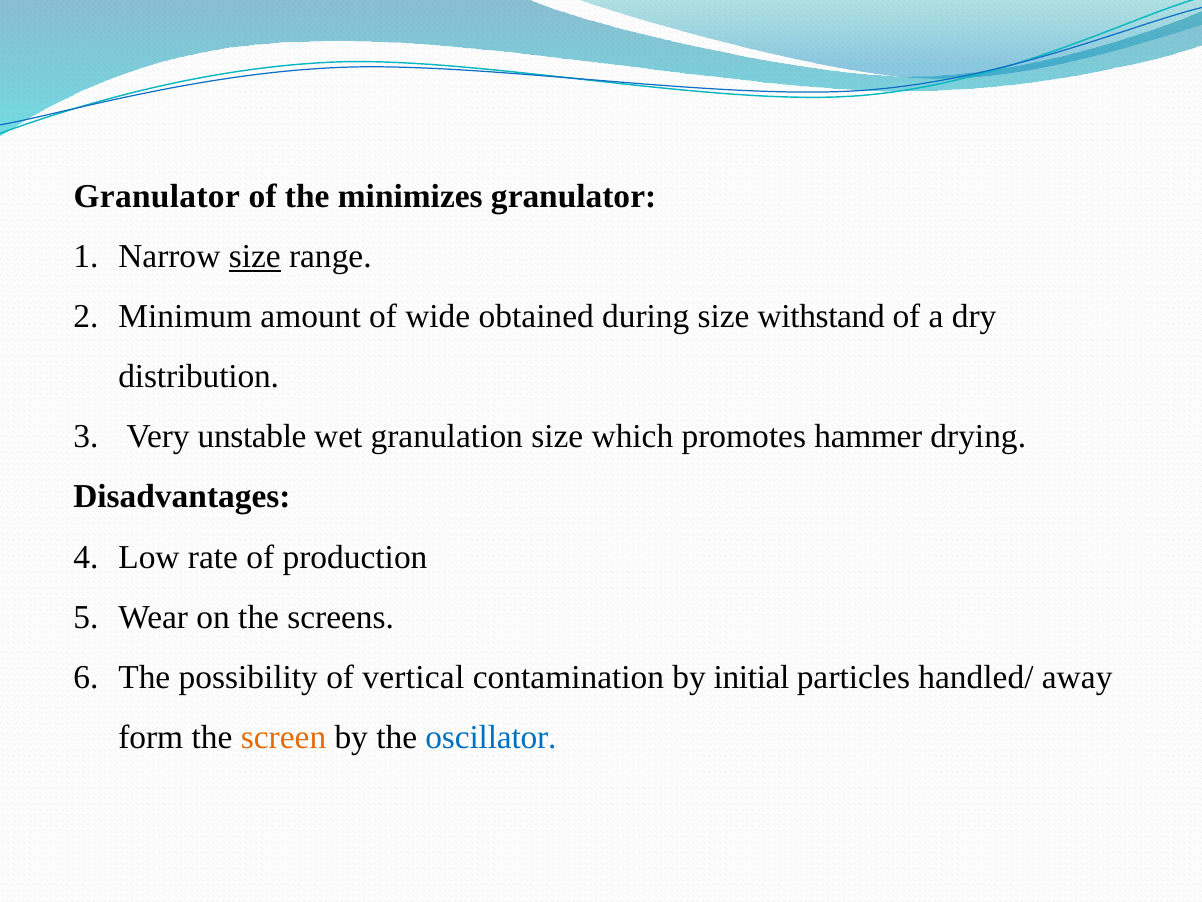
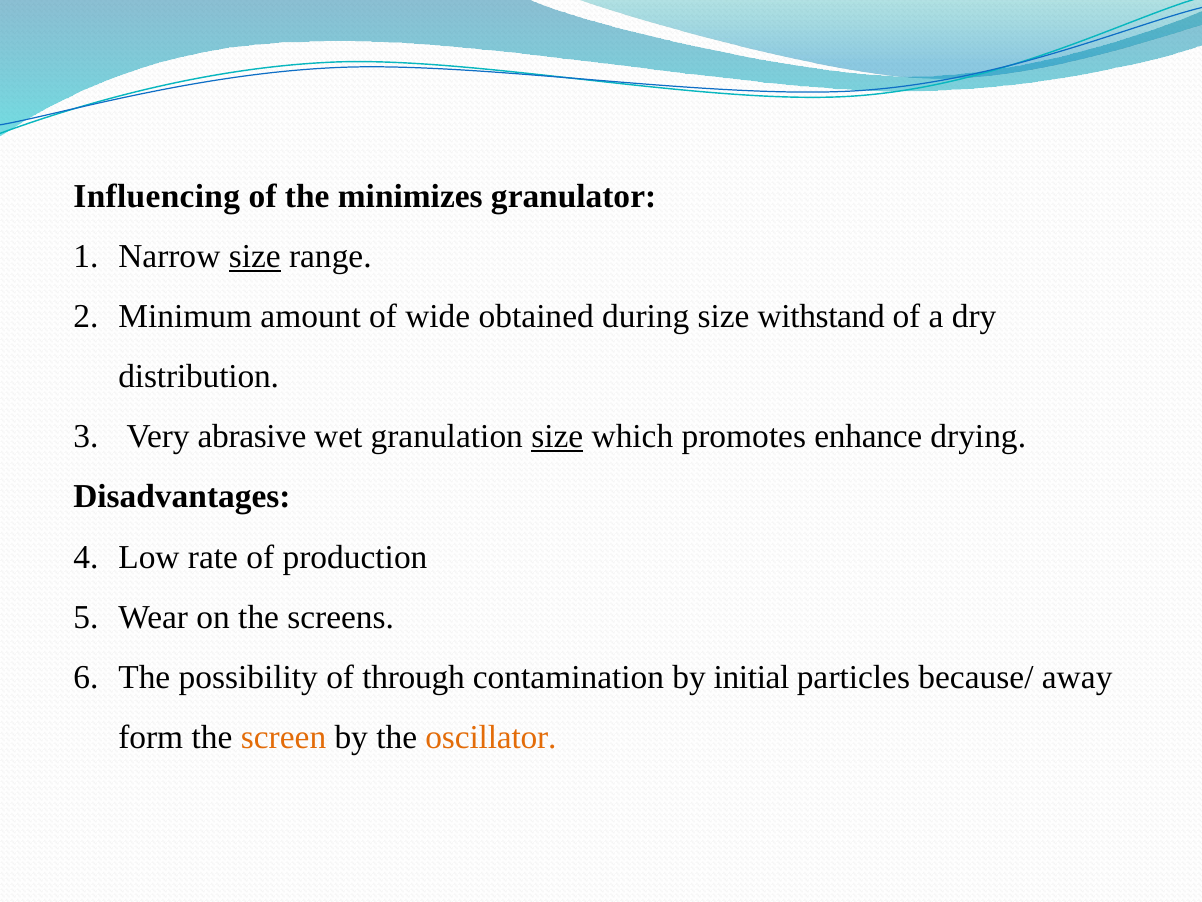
Granulator at (157, 196): Granulator -> Influencing
unstable: unstable -> abrasive
size at (557, 437) underline: none -> present
hammer: hammer -> enhance
vertical: vertical -> through
handled/: handled/ -> because/
oscillator colour: blue -> orange
